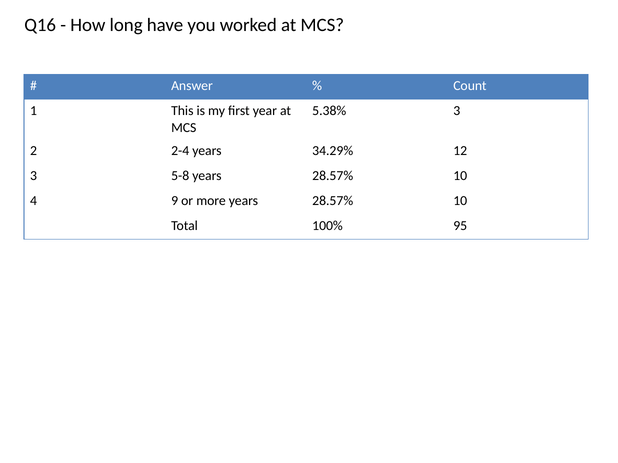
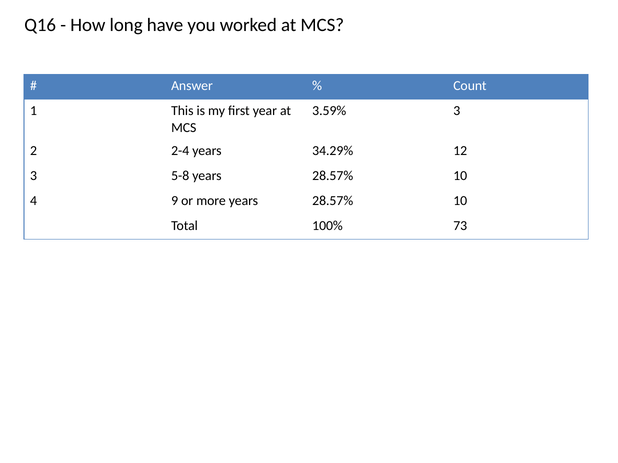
5.38%: 5.38% -> 3.59%
95: 95 -> 73
